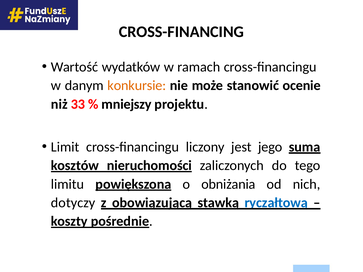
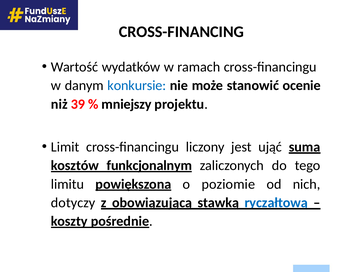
konkursie colour: orange -> blue
33: 33 -> 39
jego: jego -> ująć
nieruchomości: nieruchomości -> funkcjonalnym
obniżania: obniżania -> poziomie
